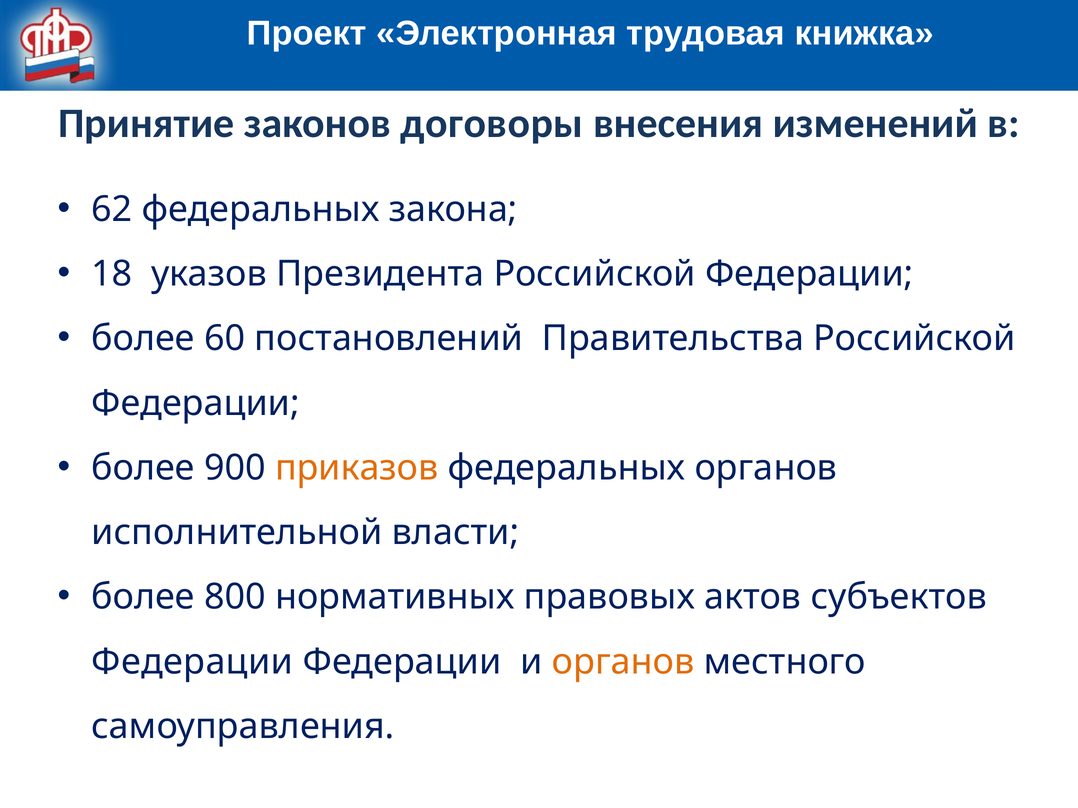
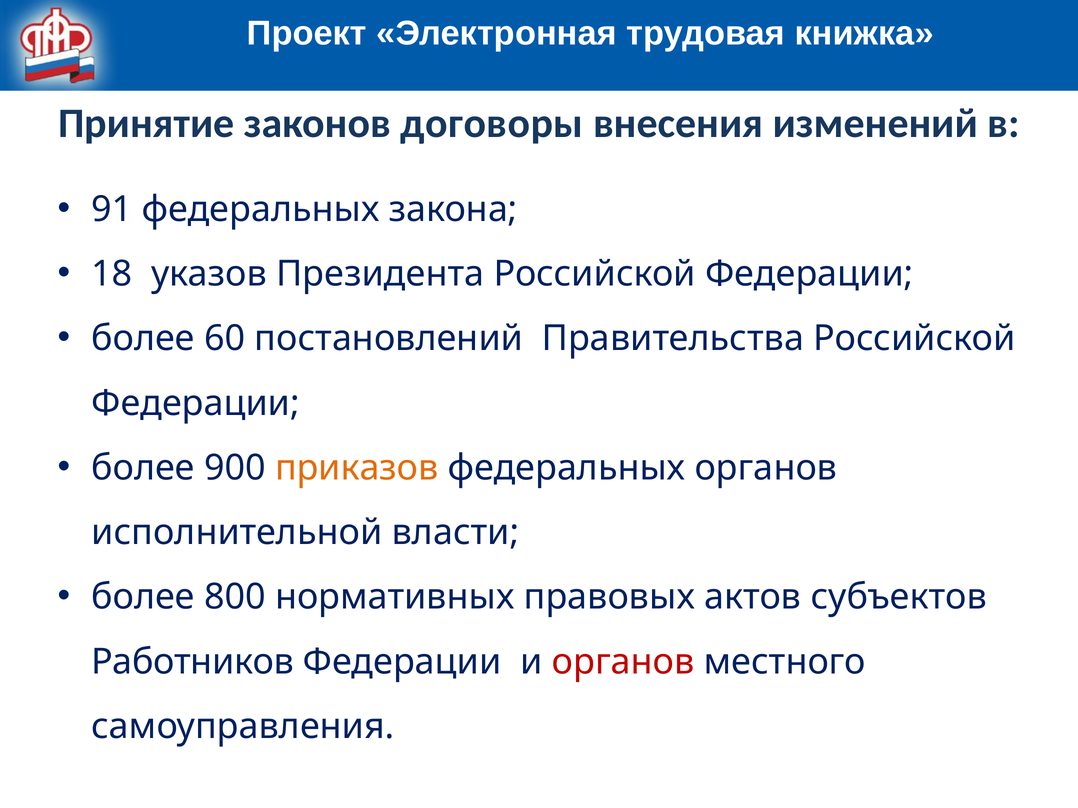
62: 62 -> 91
Федерации at (192, 662): Федерации -> Работников
органов at (623, 662) colour: orange -> red
